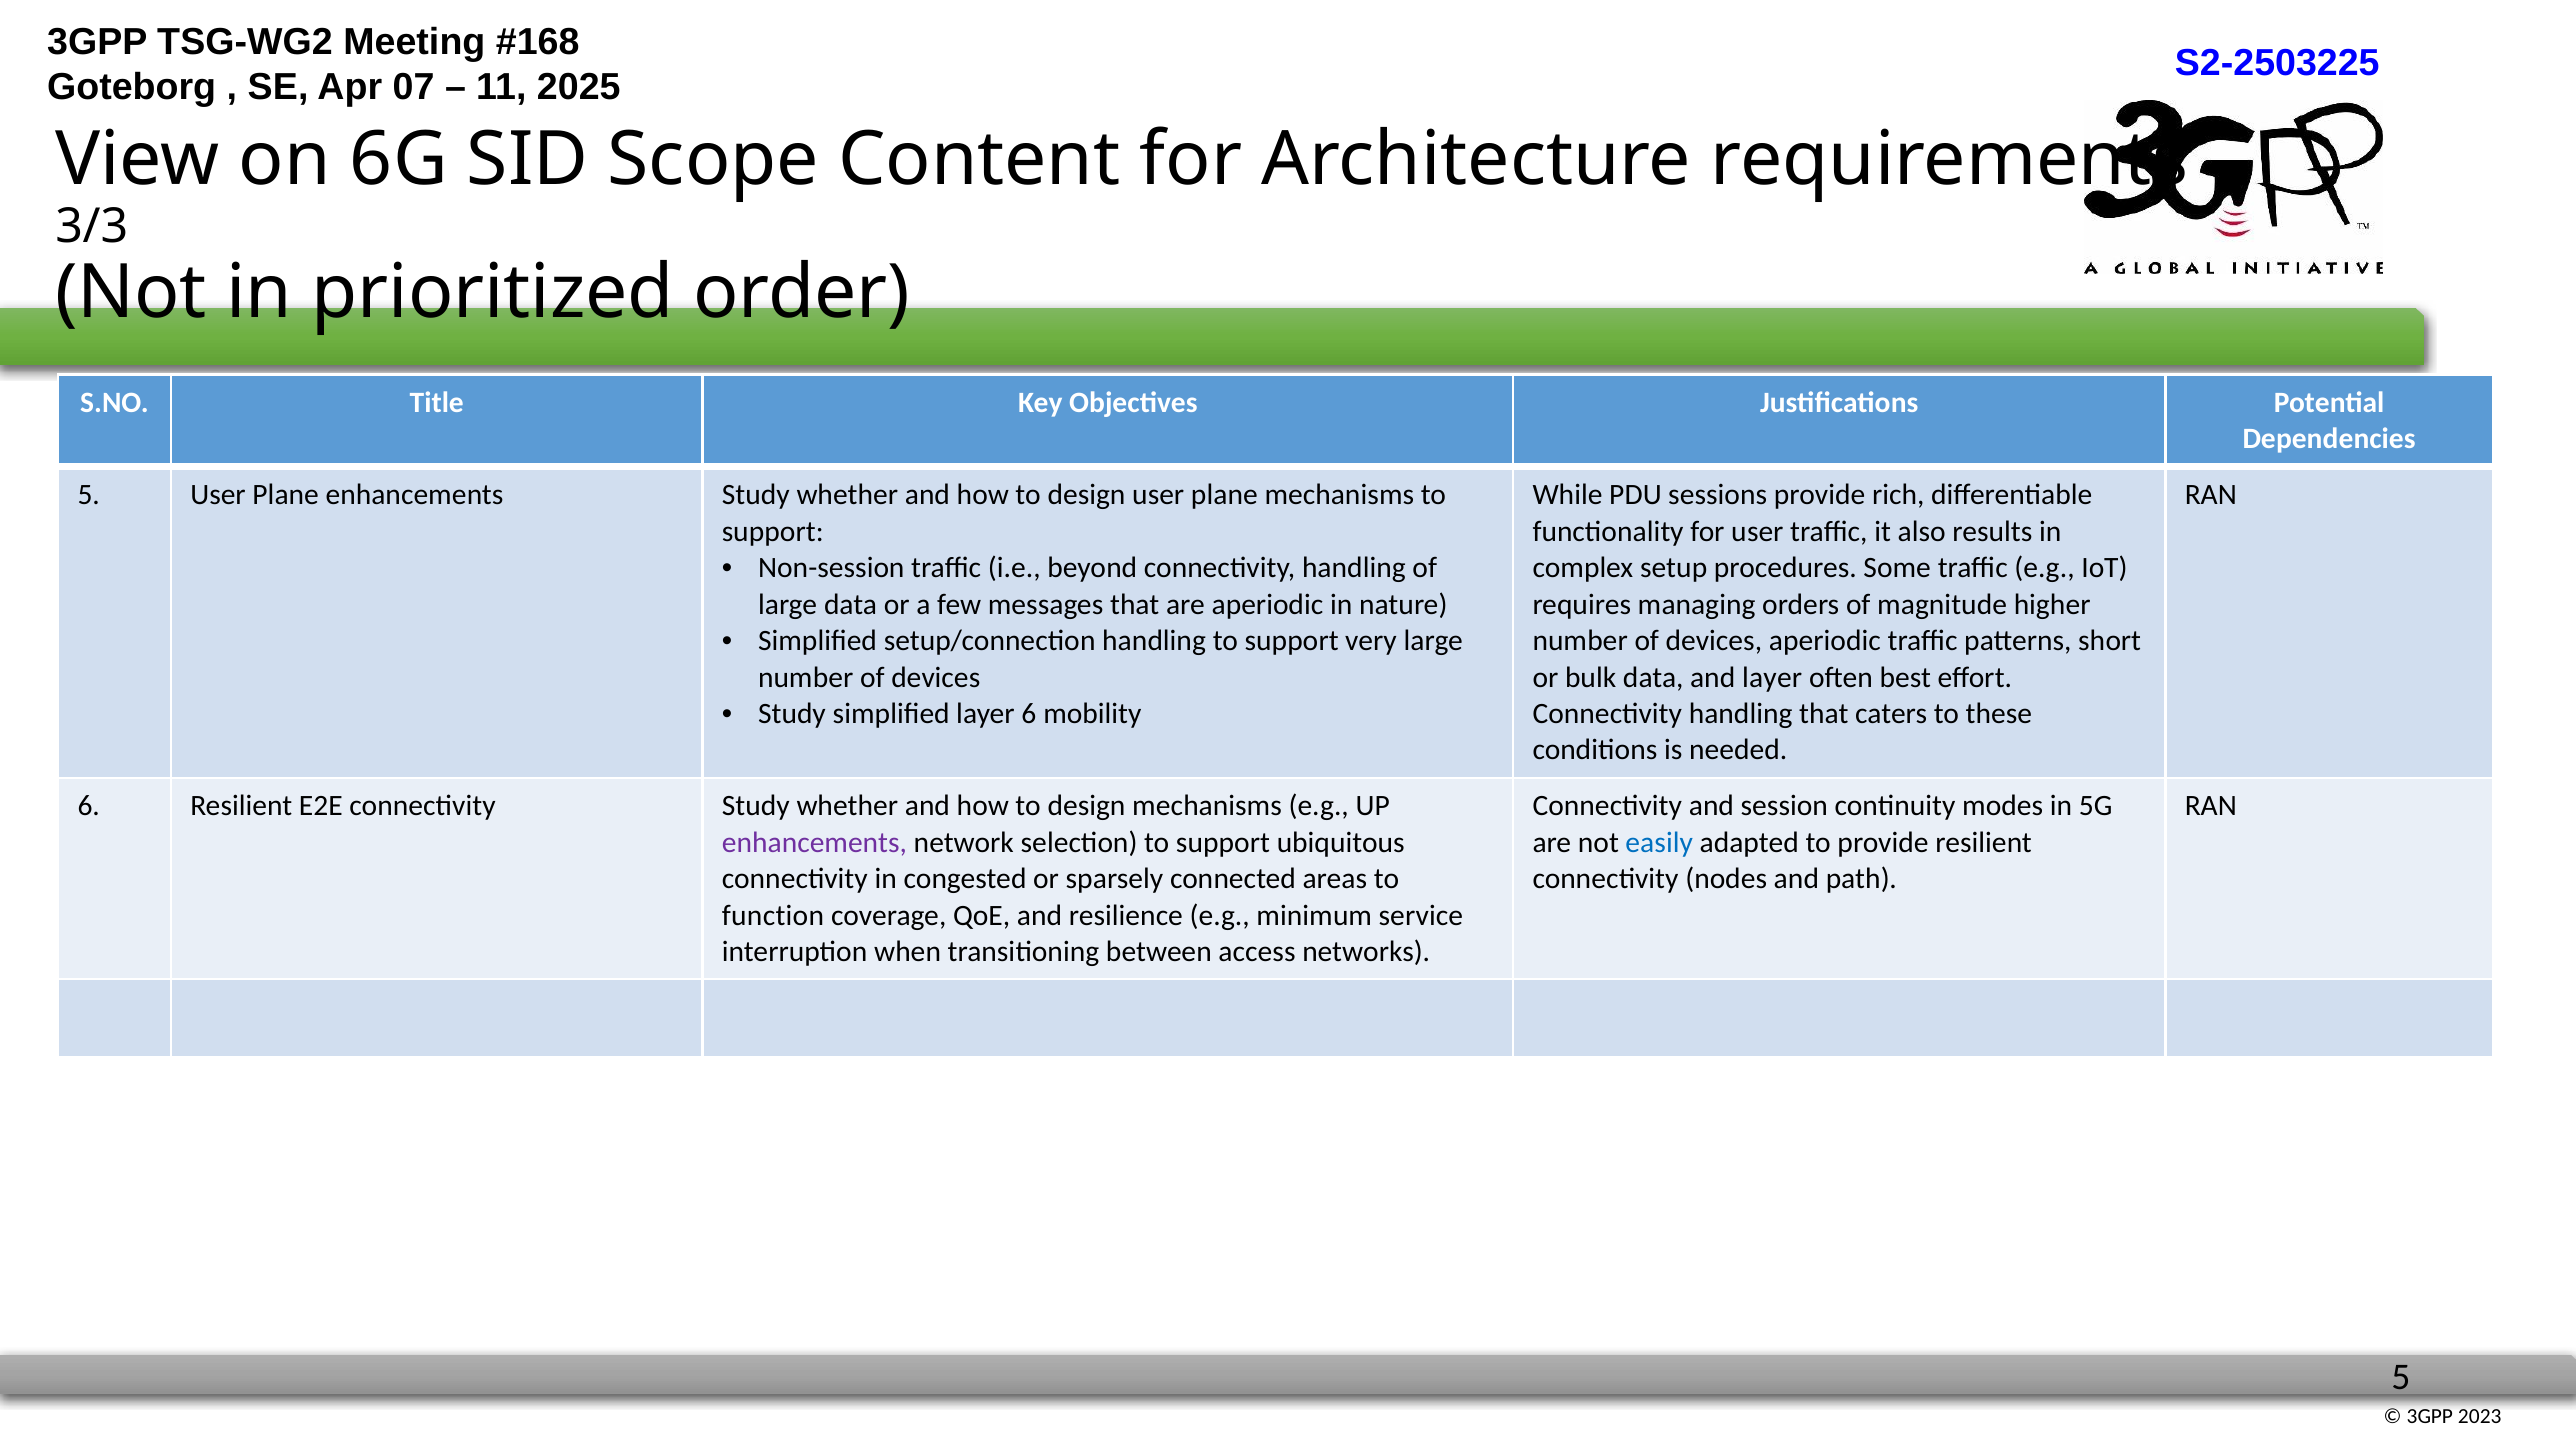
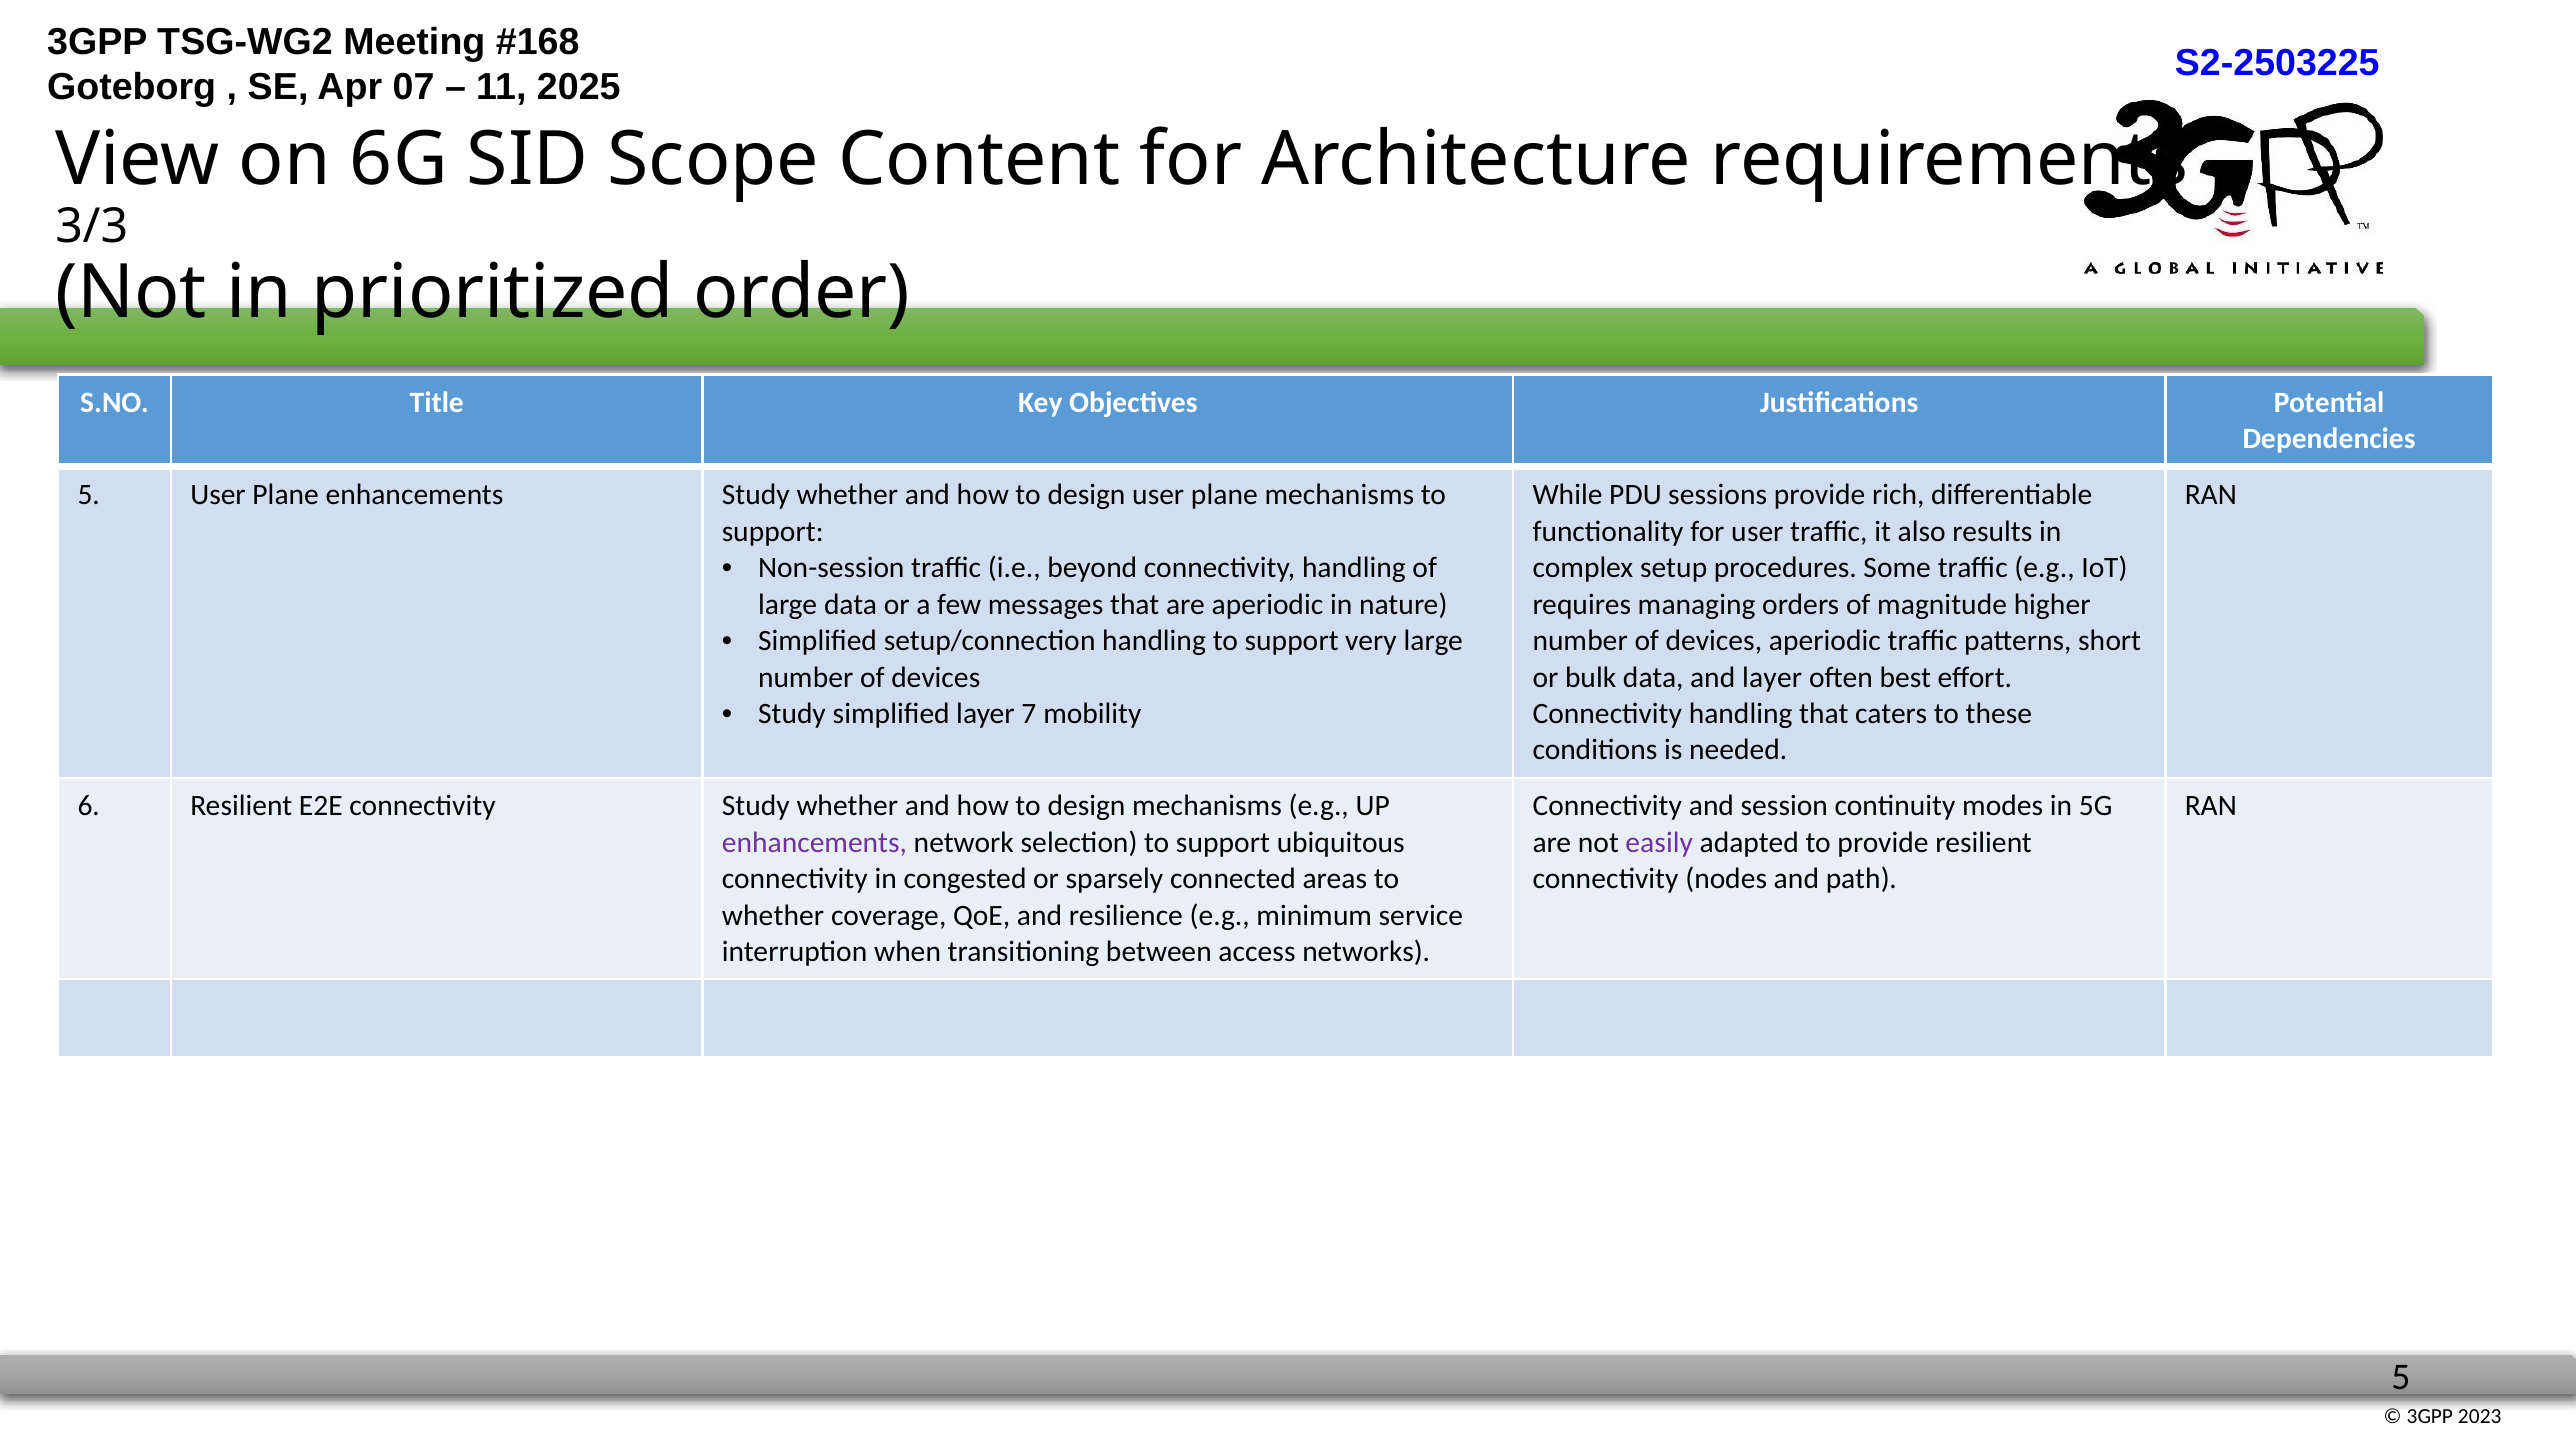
layer 6: 6 -> 7
easily colour: blue -> purple
function at (773, 915): function -> whether
